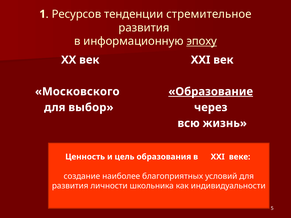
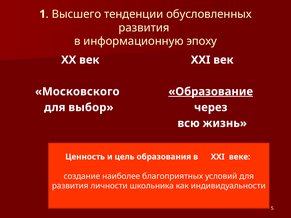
Ресурсов: Ресурсов -> Высшего
стремительное: стремительное -> обусловленных
эпоху underline: present -> none
